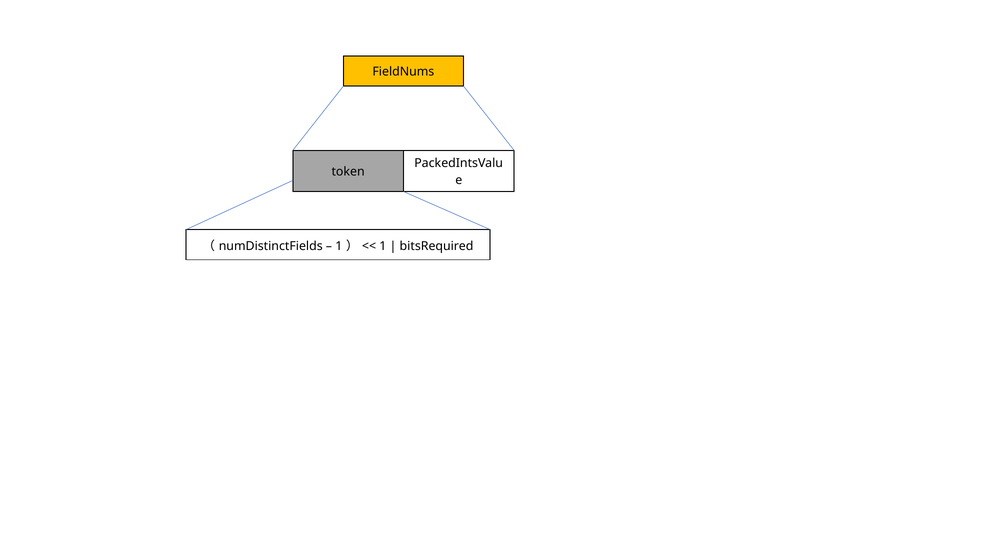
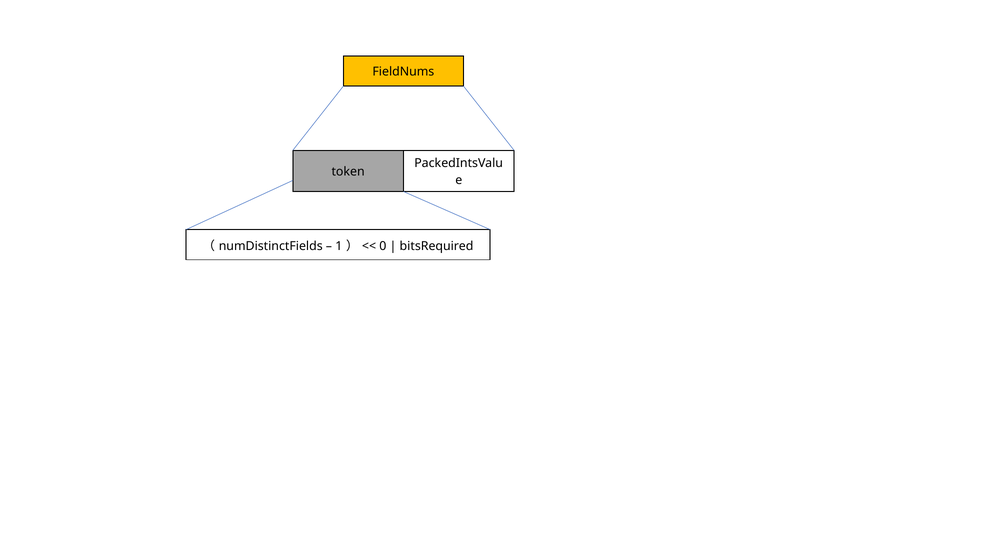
1 at (383, 246): 1 -> 0
